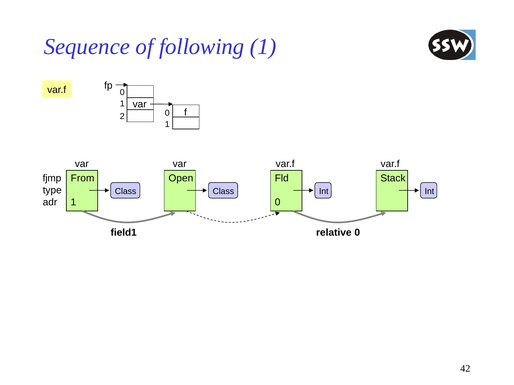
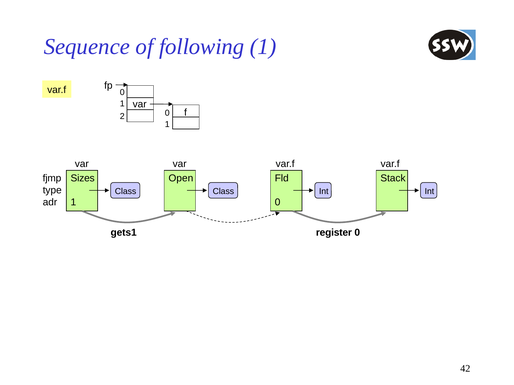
From: From -> Sizes
field1: field1 -> gets1
relative: relative -> register
